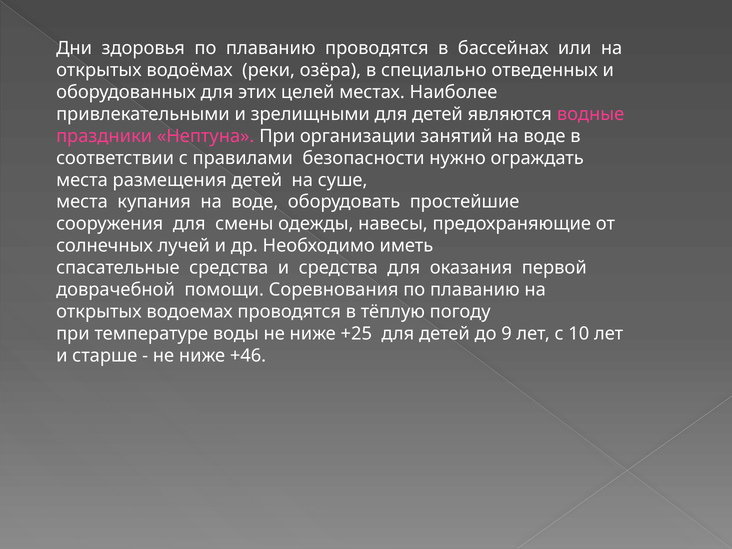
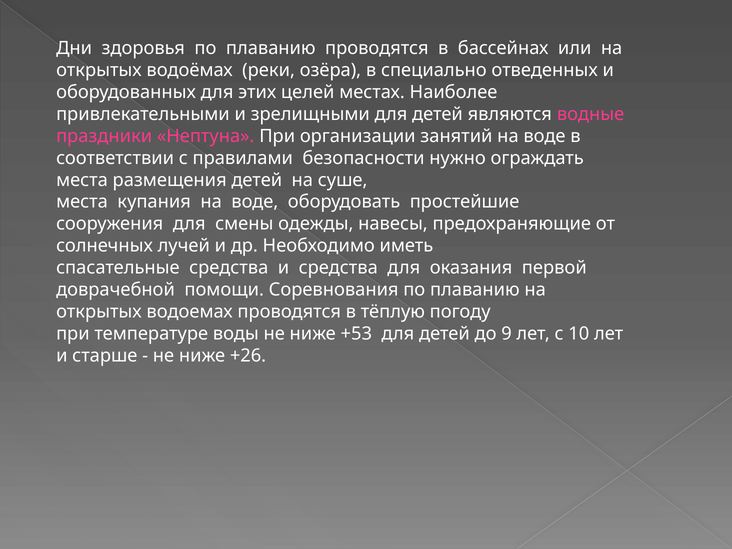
+25: +25 -> +53
+46: +46 -> +26
